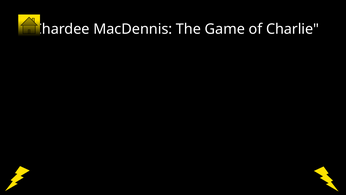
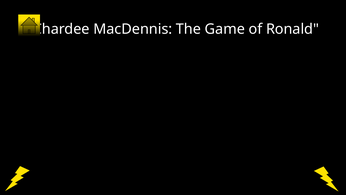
Charlie: Charlie -> Ronald
